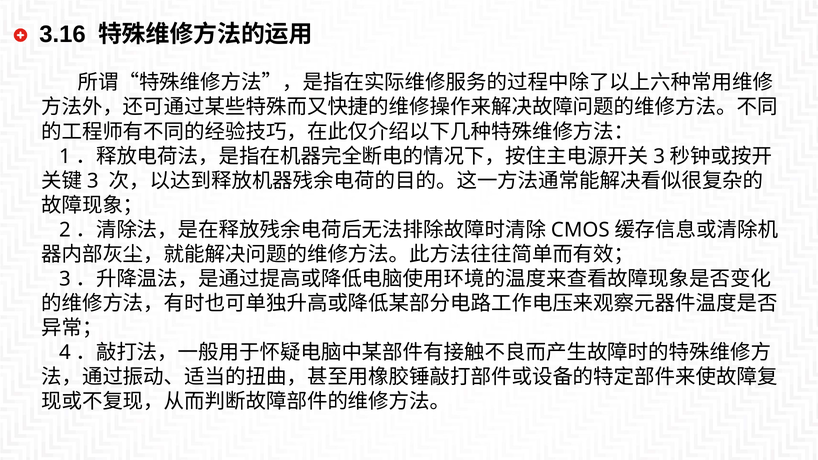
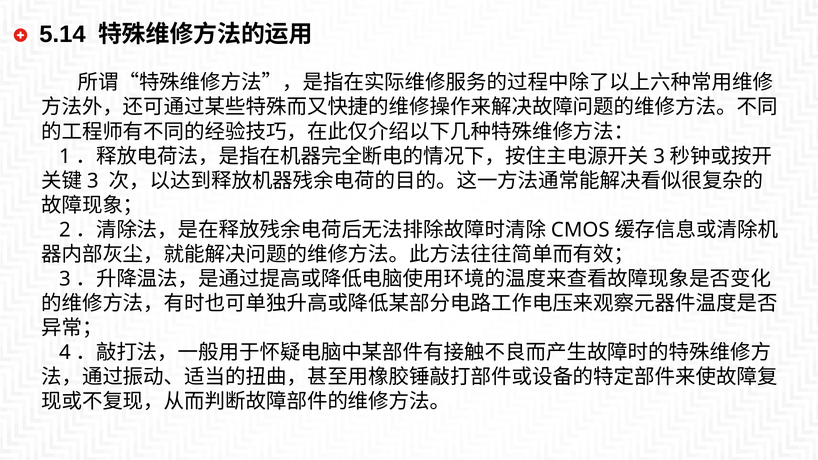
3.16: 3.16 -> 5.14
